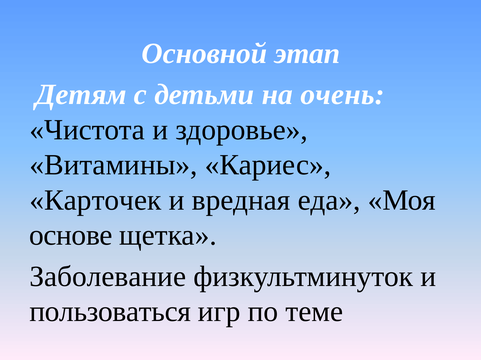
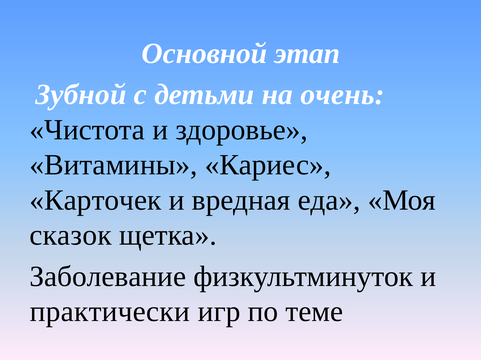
Детям: Детям -> Зубной
основе: основе -> сказок
пользоваться: пользоваться -> практически
